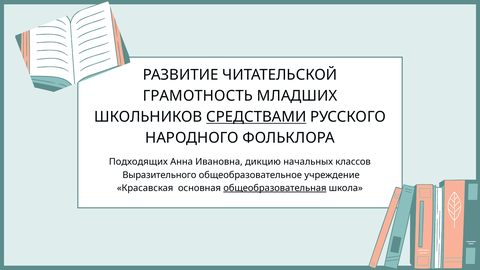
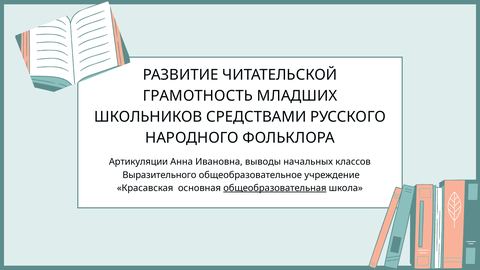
СРЕДСТВАМИ underline: present -> none
Подходящих: Подходящих -> Артикуляции
дикцию: дикцию -> выводы
